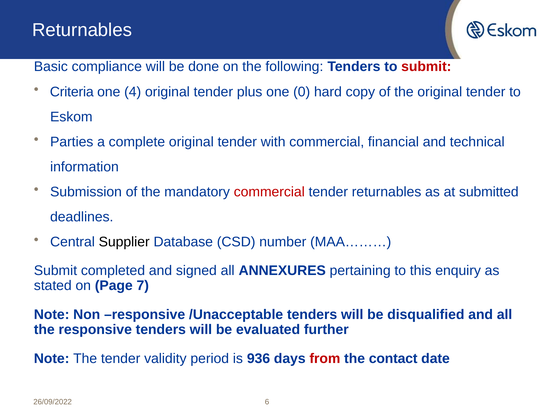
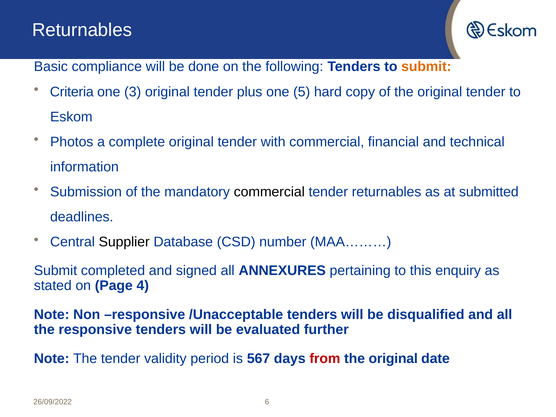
submit at (426, 67) colour: red -> orange
4: 4 -> 3
0: 0 -> 5
Parties: Parties -> Photos
commercial at (269, 192) colour: red -> black
7: 7 -> 4
936: 936 -> 567
contact at (393, 359): contact -> original
